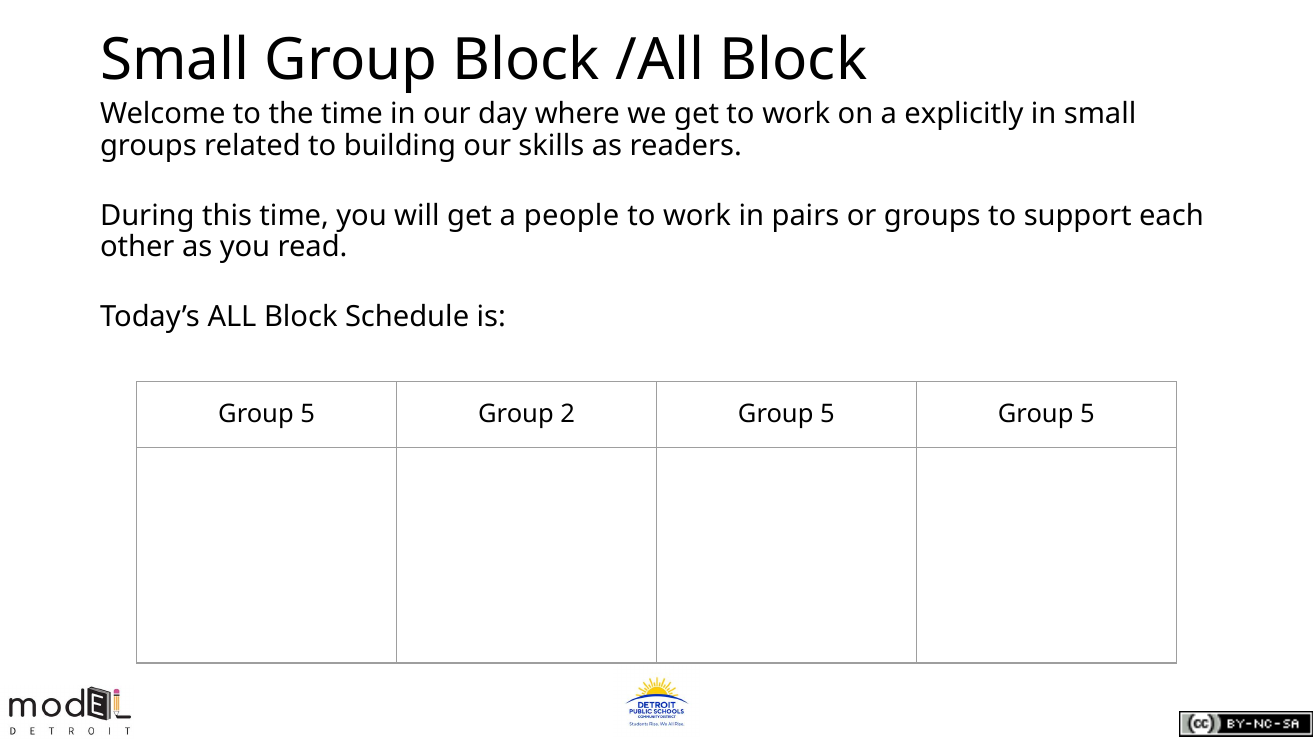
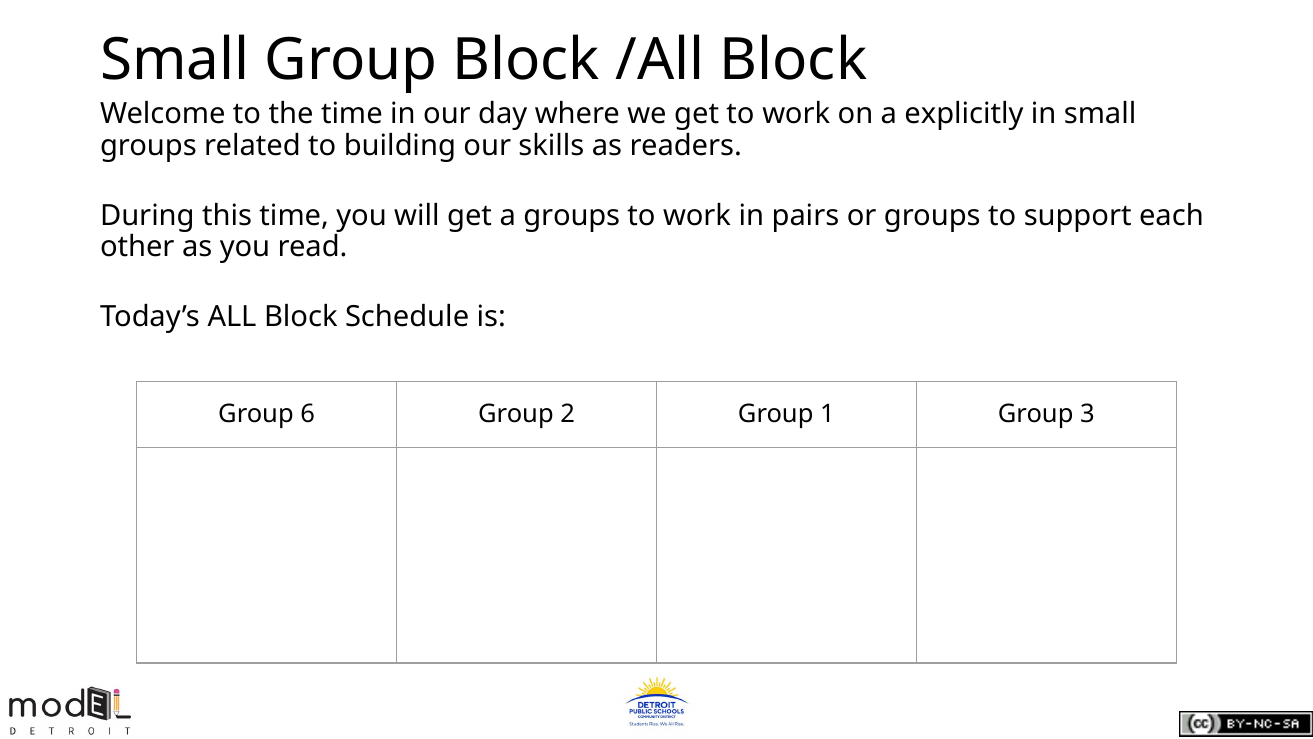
a people: people -> groups
5 at (308, 413): 5 -> 6
2 Group 5: 5 -> 1
5 at (1087, 413): 5 -> 3
